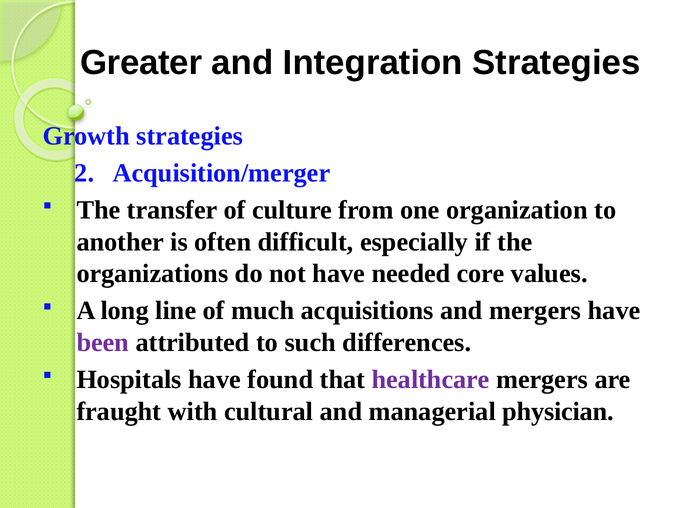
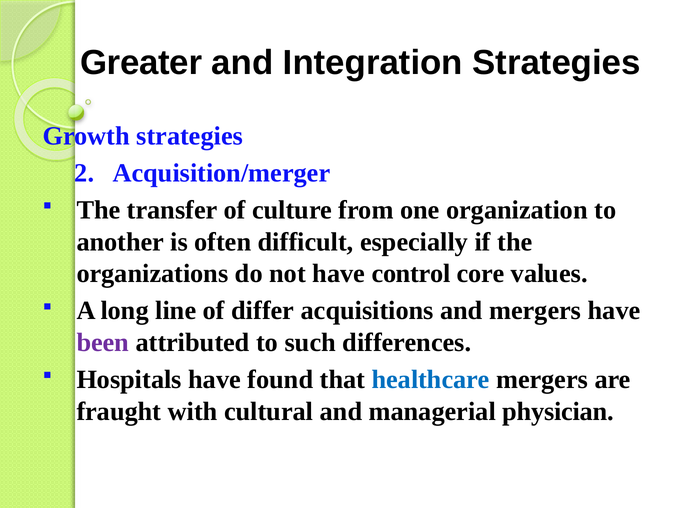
needed: needed -> control
much: much -> differ
healthcare colour: purple -> blue
